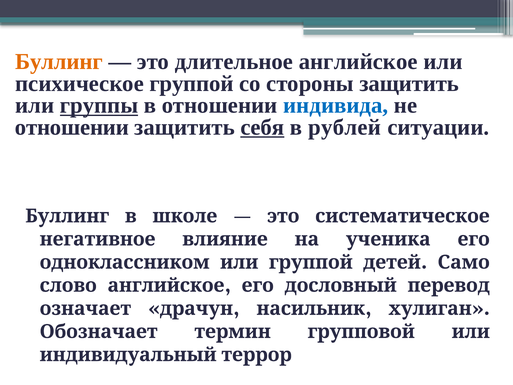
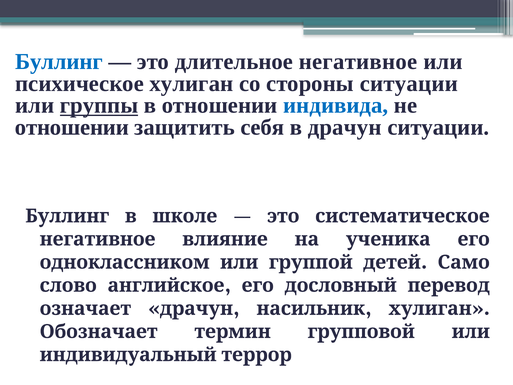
Буллинг at (59, 62) colour: orange -> blue
длительное английское: английское -> негативное
психическое группой: группой -> хулиган
стороны защитить: защитить -> ситуации
себя underline: present -> none
в рублей: рублей -> драчун
